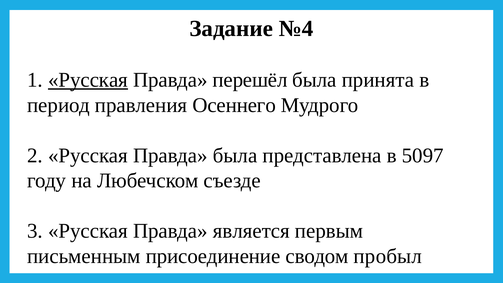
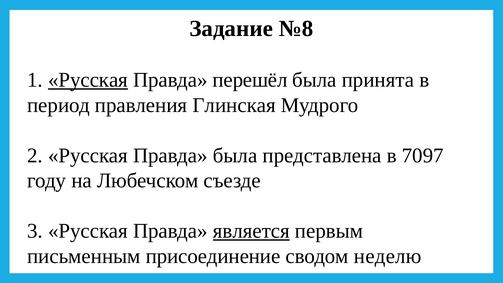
№4: №4 -> №8
Осеннего: Осеннего -> Глинская
5097: 5097 -> 7097
является underline: none -> present
пробыл: пробыл -> неделю
